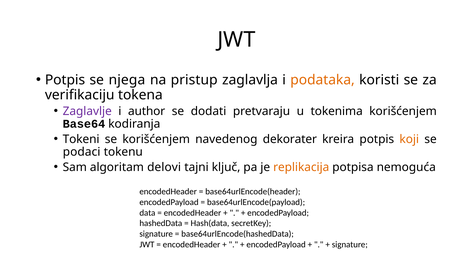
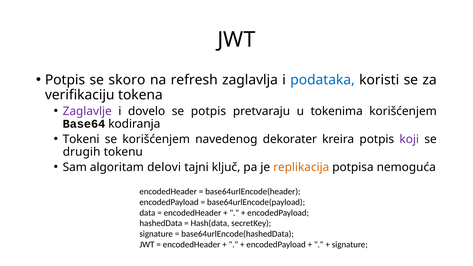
njega: njega -> skoro
pristup: pristup -> refresh
podataka colour: orange -> blue
author: author -> dovelo
se dodati: dodati -> potpis
koji colour: orange -> purple
podaci: podaci -> drugih
